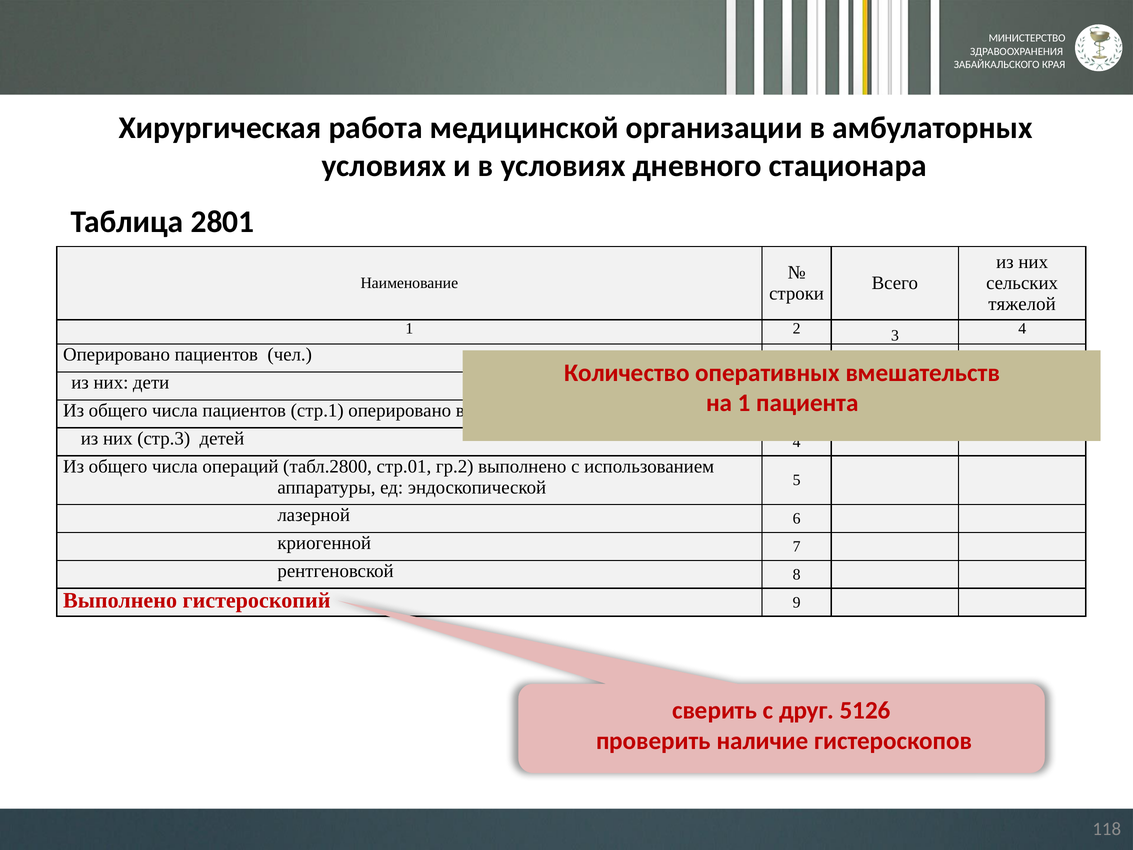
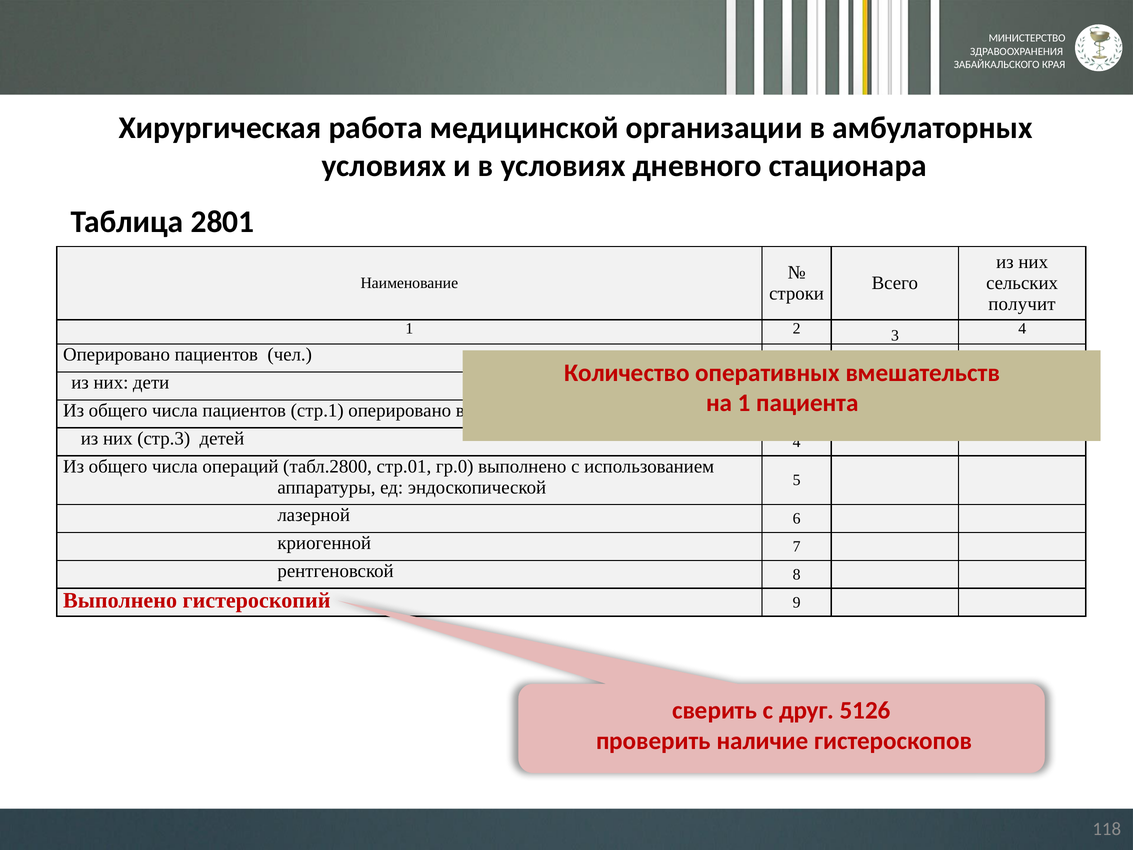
тяжелой: тяжелой -> получит
гр.2: гр.2 -> гр.0
